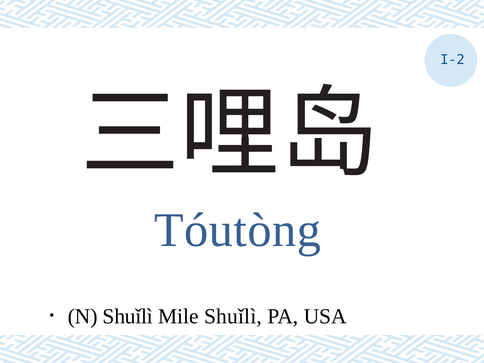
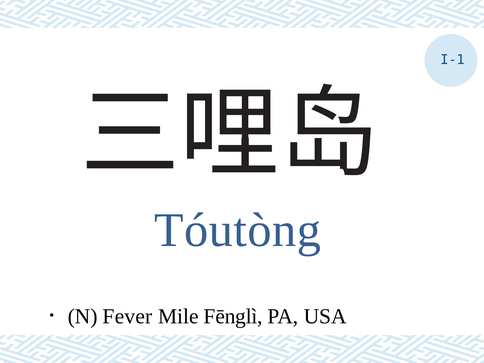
I-2: I-2 -> I-1
Shuǐlì at (128, 316): Shuǐlì -> Fever
Mile Shuǐlì: Shuǐlì -> Fēnglì
